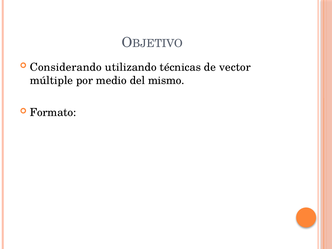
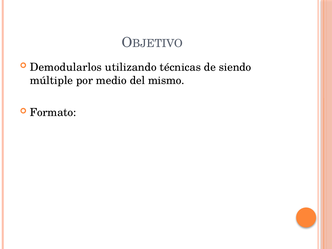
Considerando: Considerando -> Demodularlos
vector: vector -> siendo
